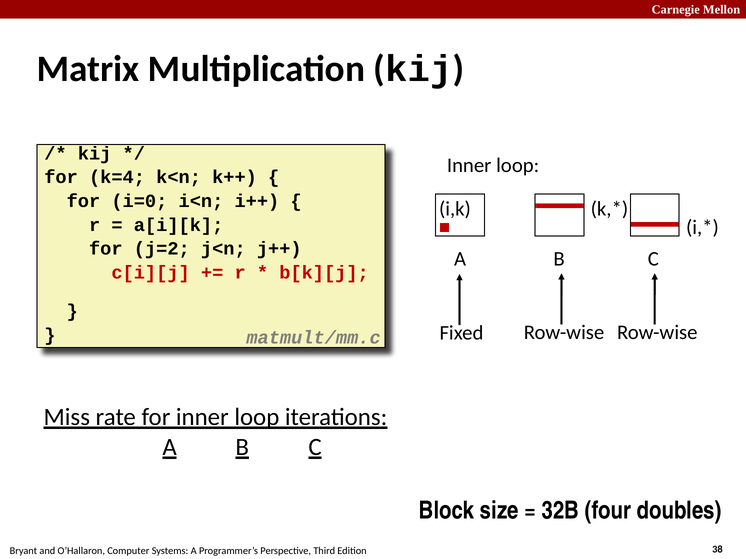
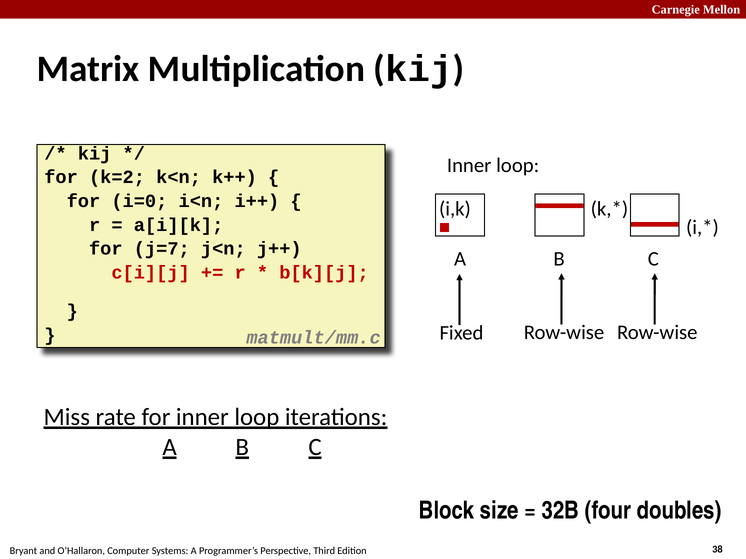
k=4: k=4 -> k=2
j=2: j=2 -> j=7
